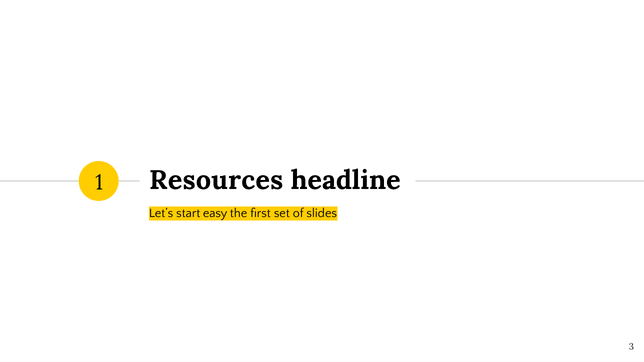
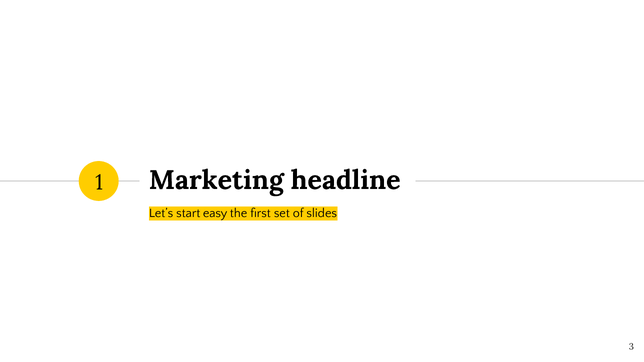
Resources: Resources -> Marketing
